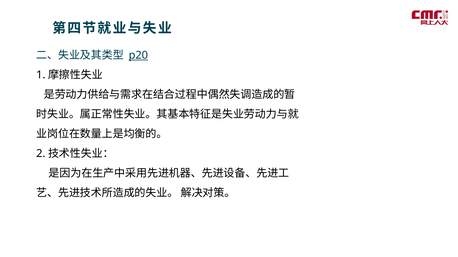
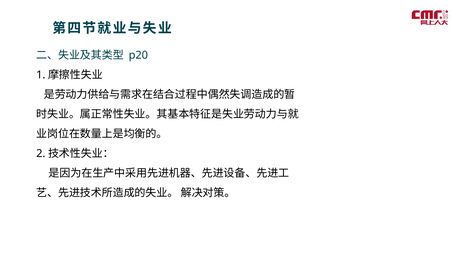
p20 underline: present -> none
